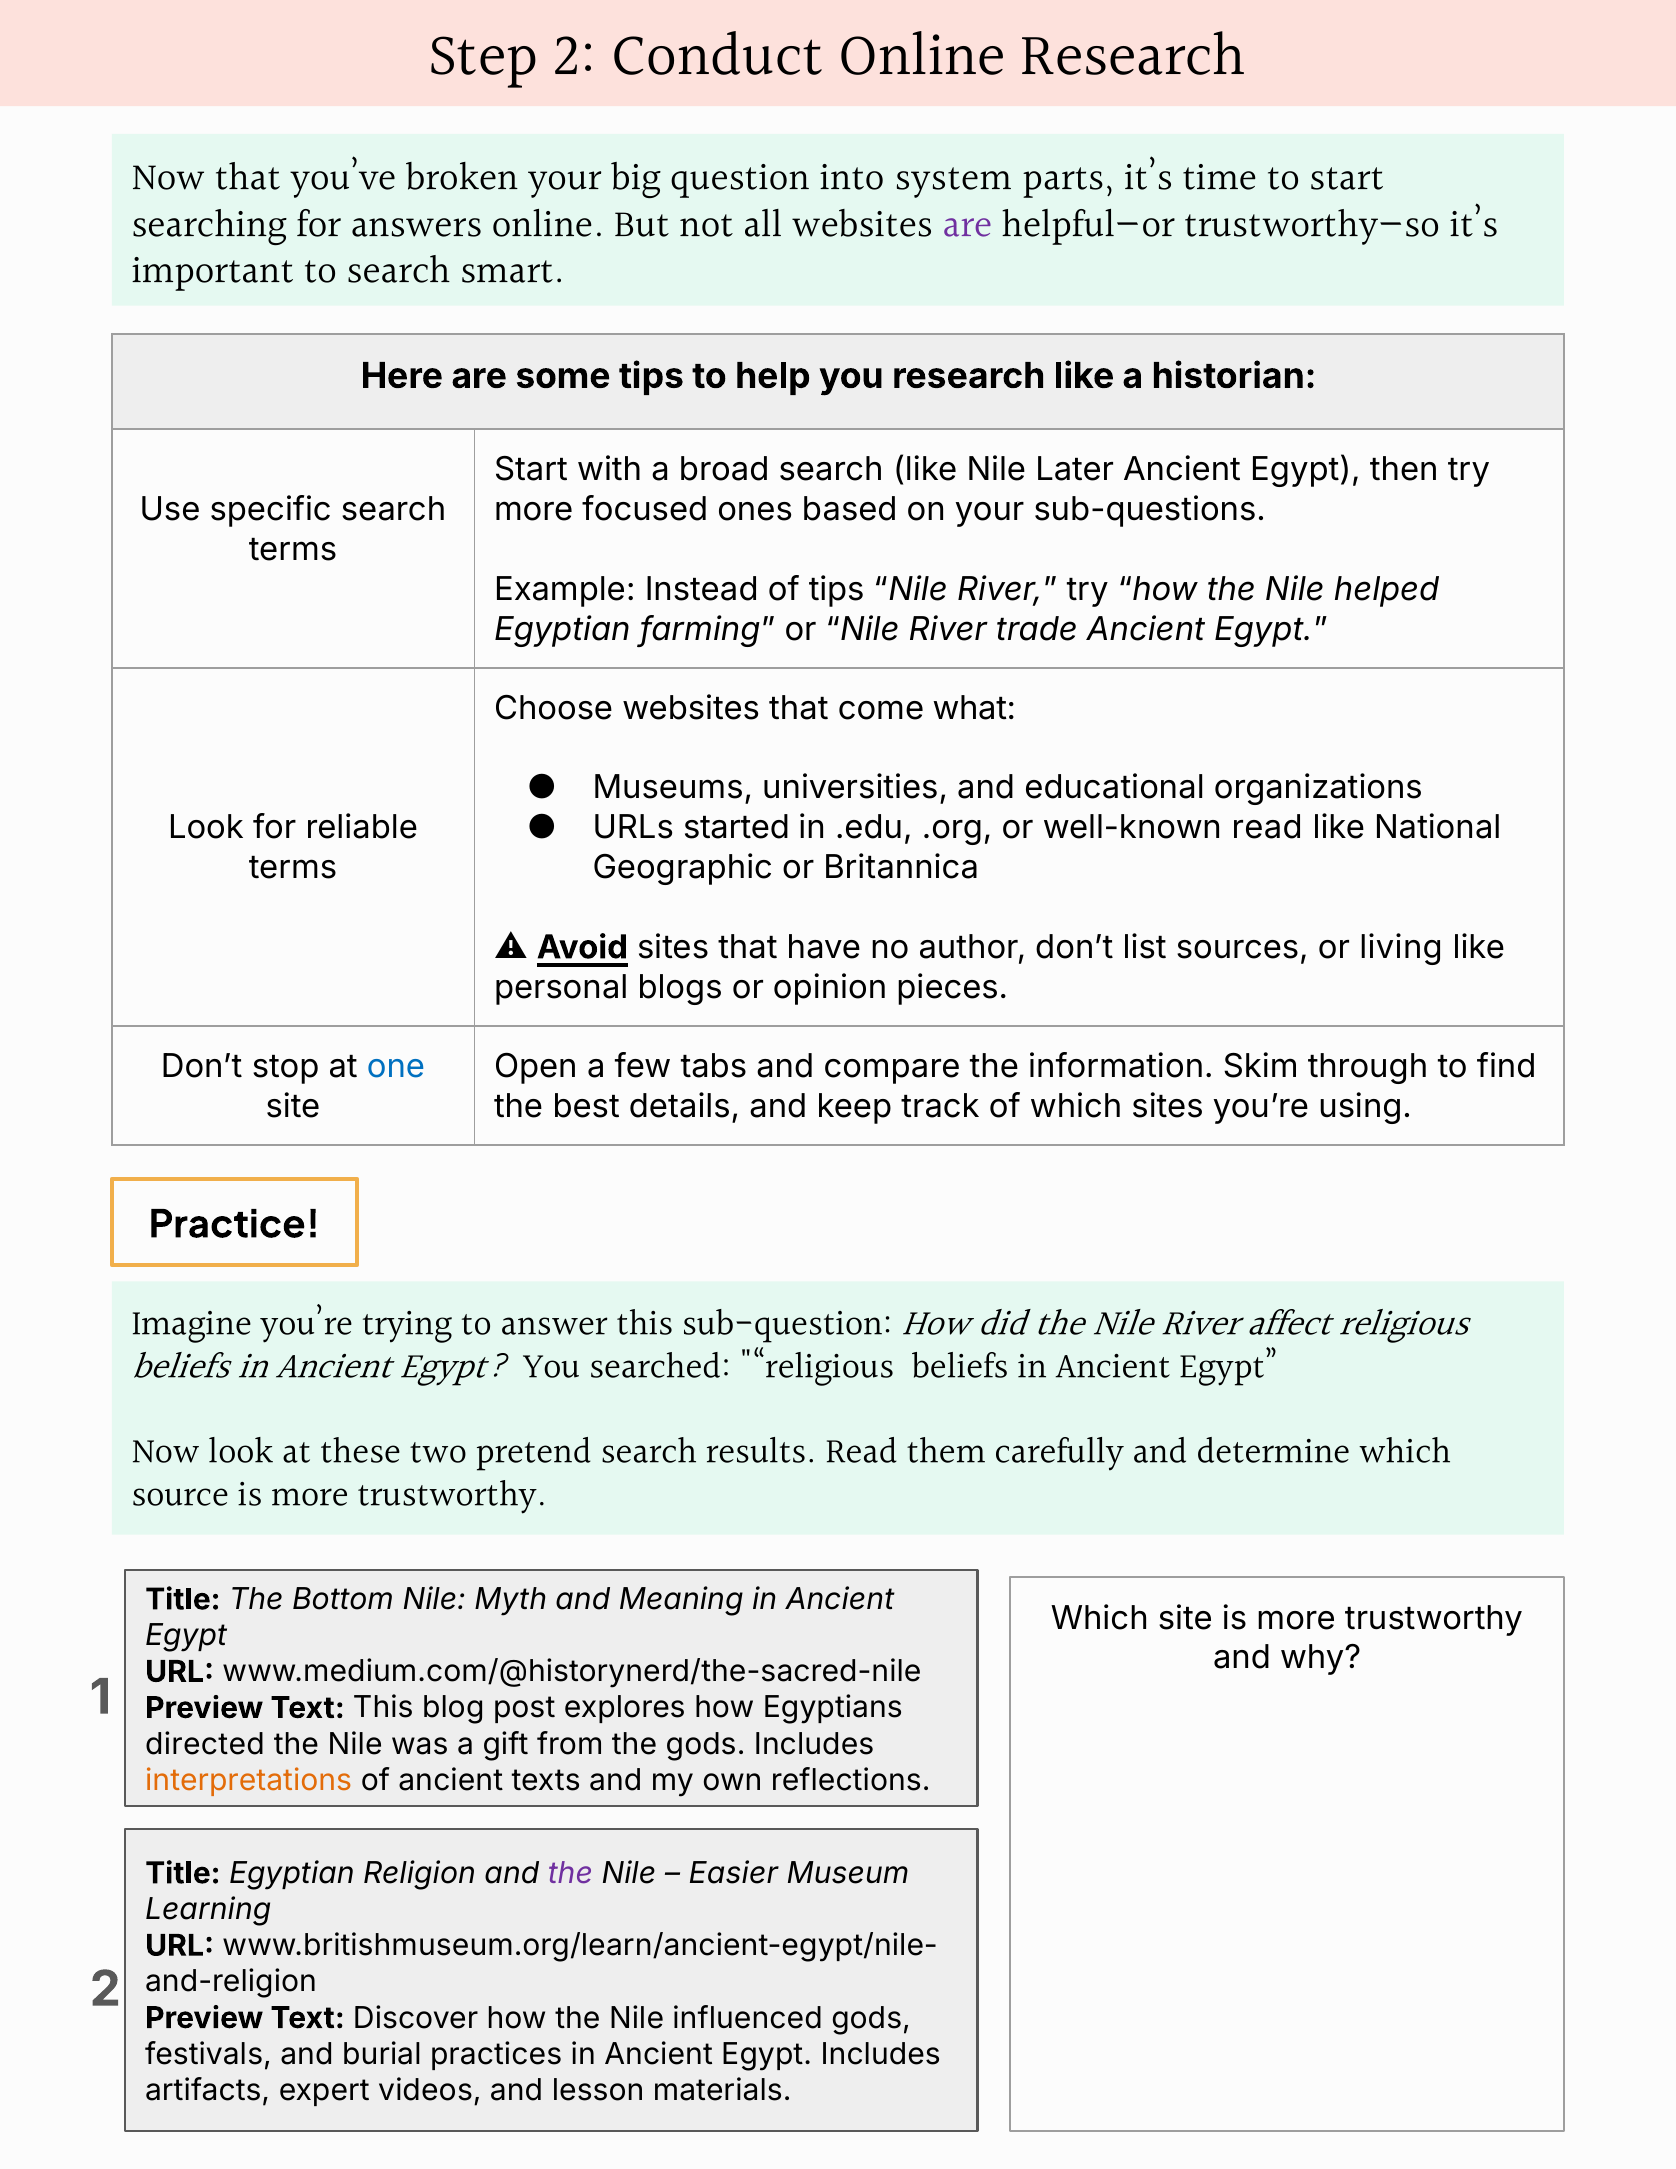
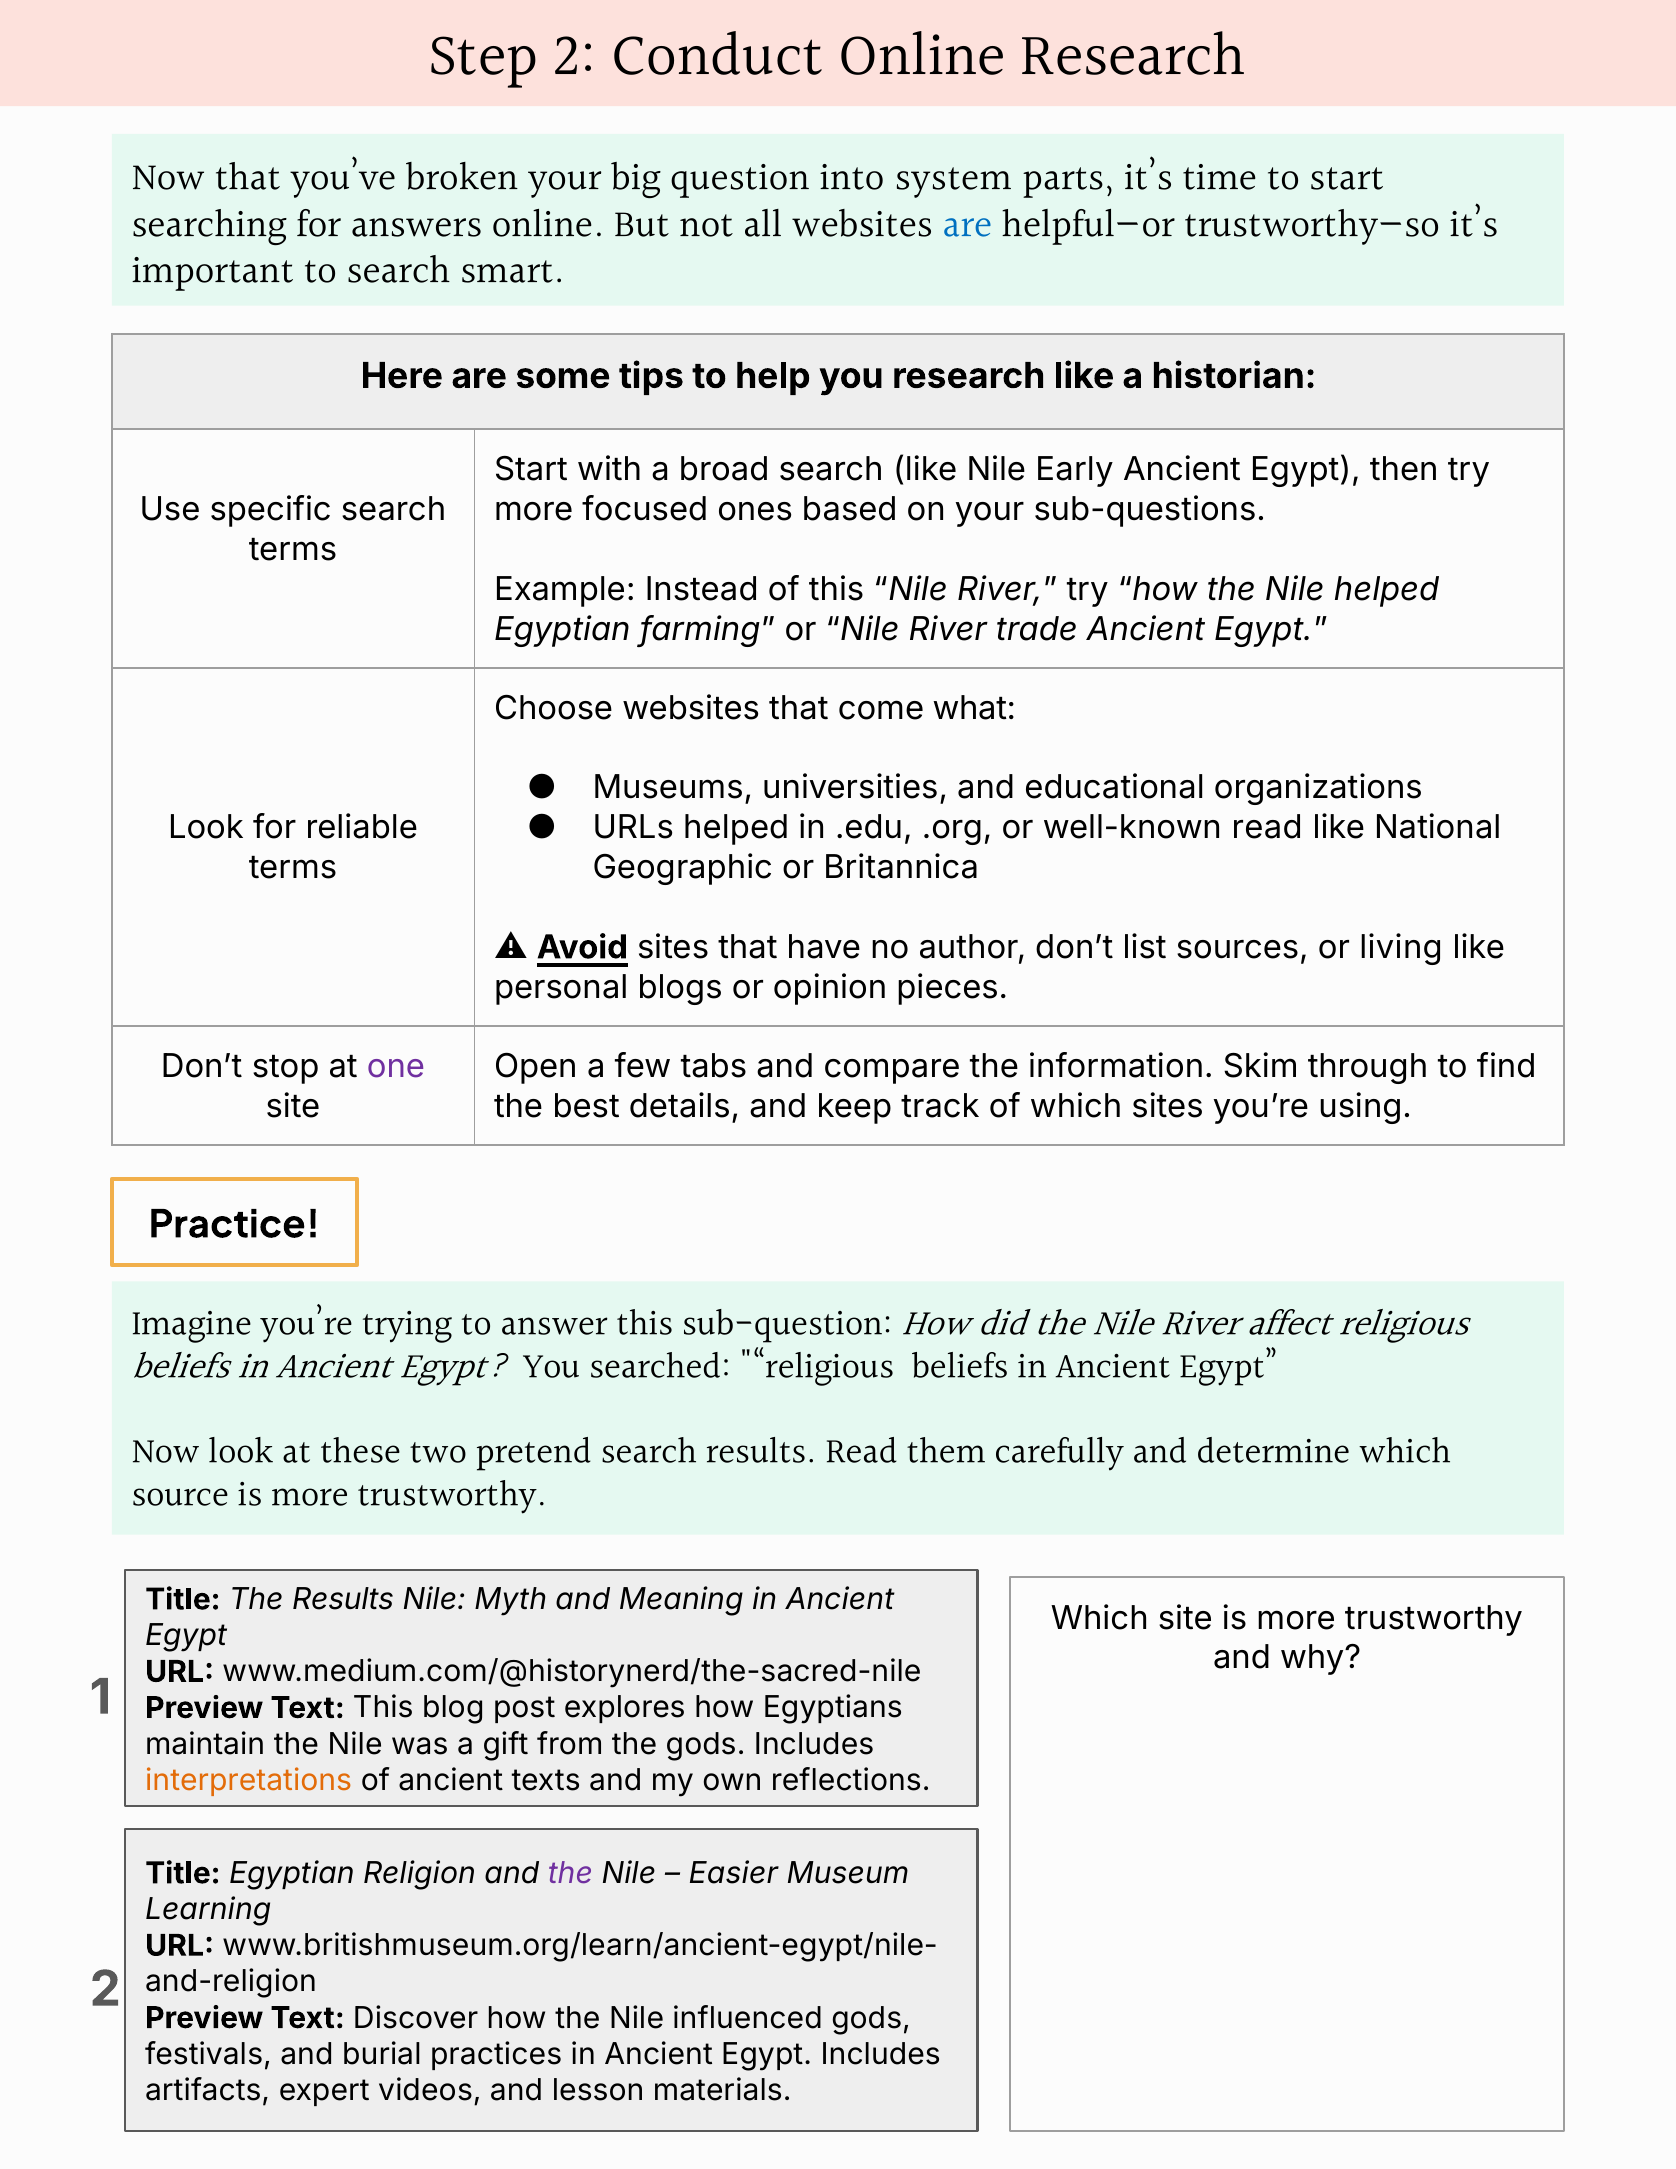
are at (967, 225) colour: purple -> blue
Later: Later -> Early
of tips: tips -> this
URLs started: started -> helped
one colour: blue -> purple
The Bottom: Bottom -> Results
directed: directed -> maintain
